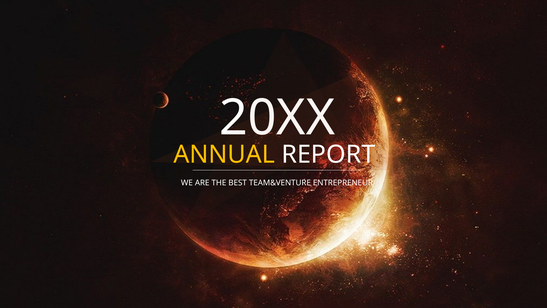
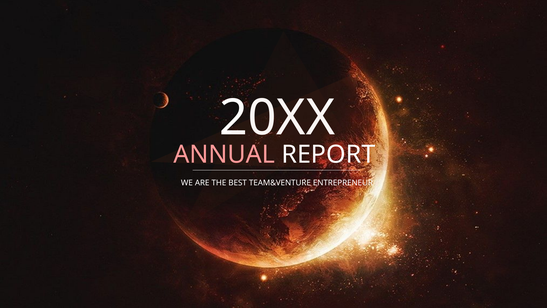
ANNUAL colour: yellow -> pink
